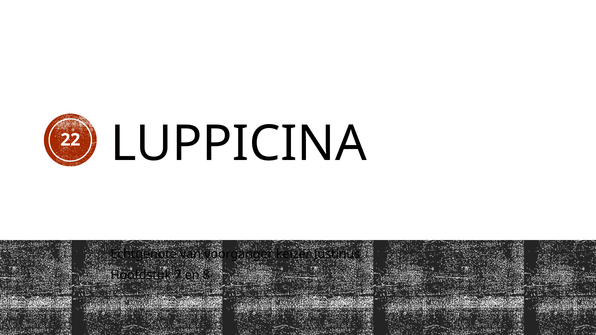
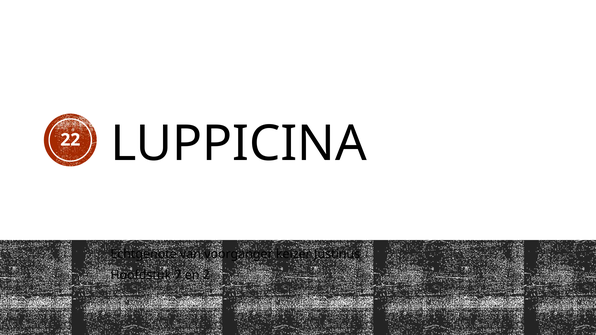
8: 8 -> 2
